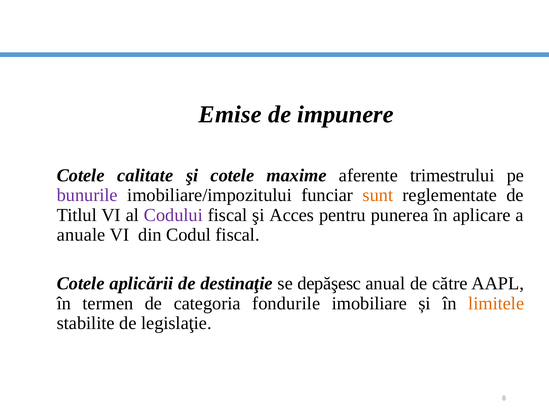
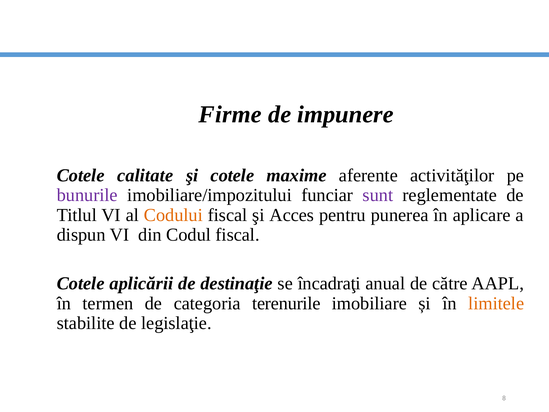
Emise: Emise -> Firme
trimestrului: trimestrului -> activităţilor
sunt colour: orange -> purple
Codului colour: purple -> orange
anuale: anuale -> dispun
depăşesc: depăşesc -> încadraţi
fondurile: fondurile -> terenurile
